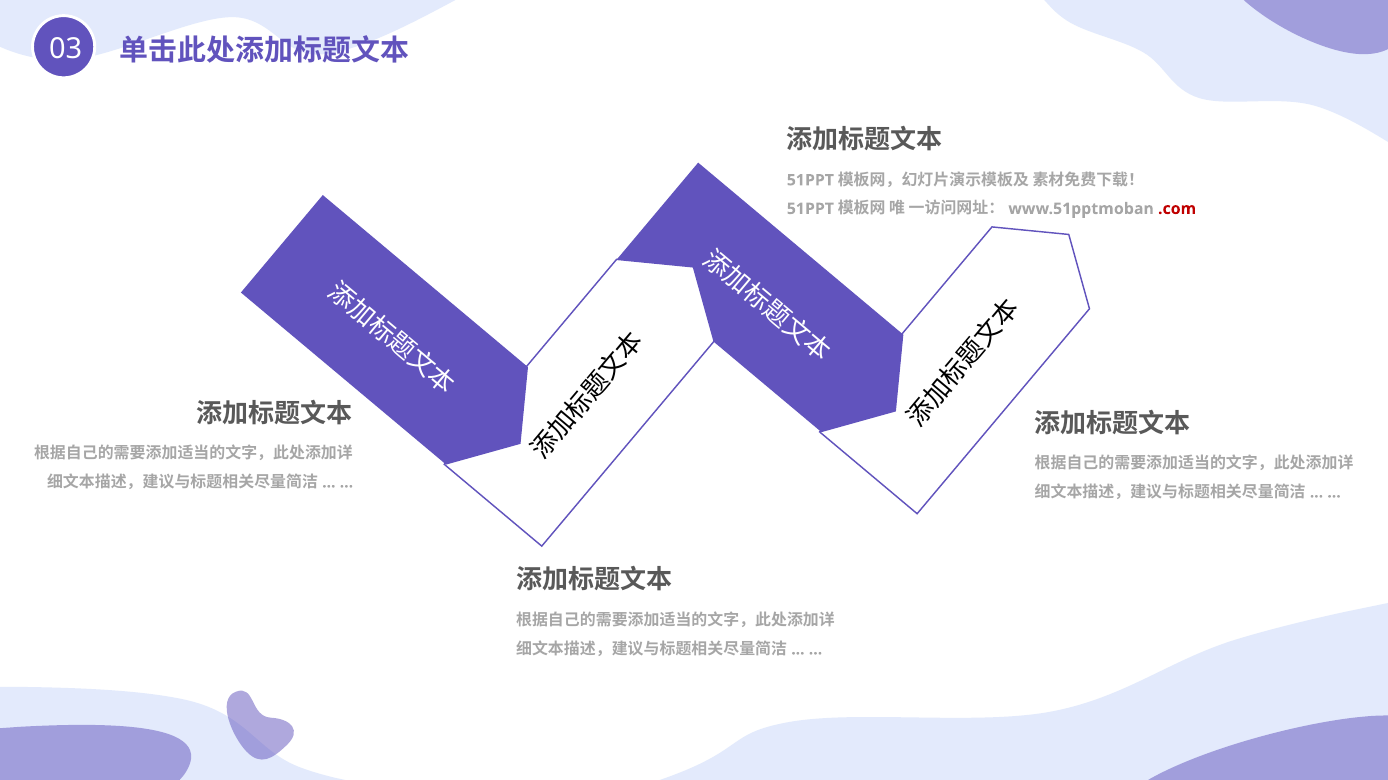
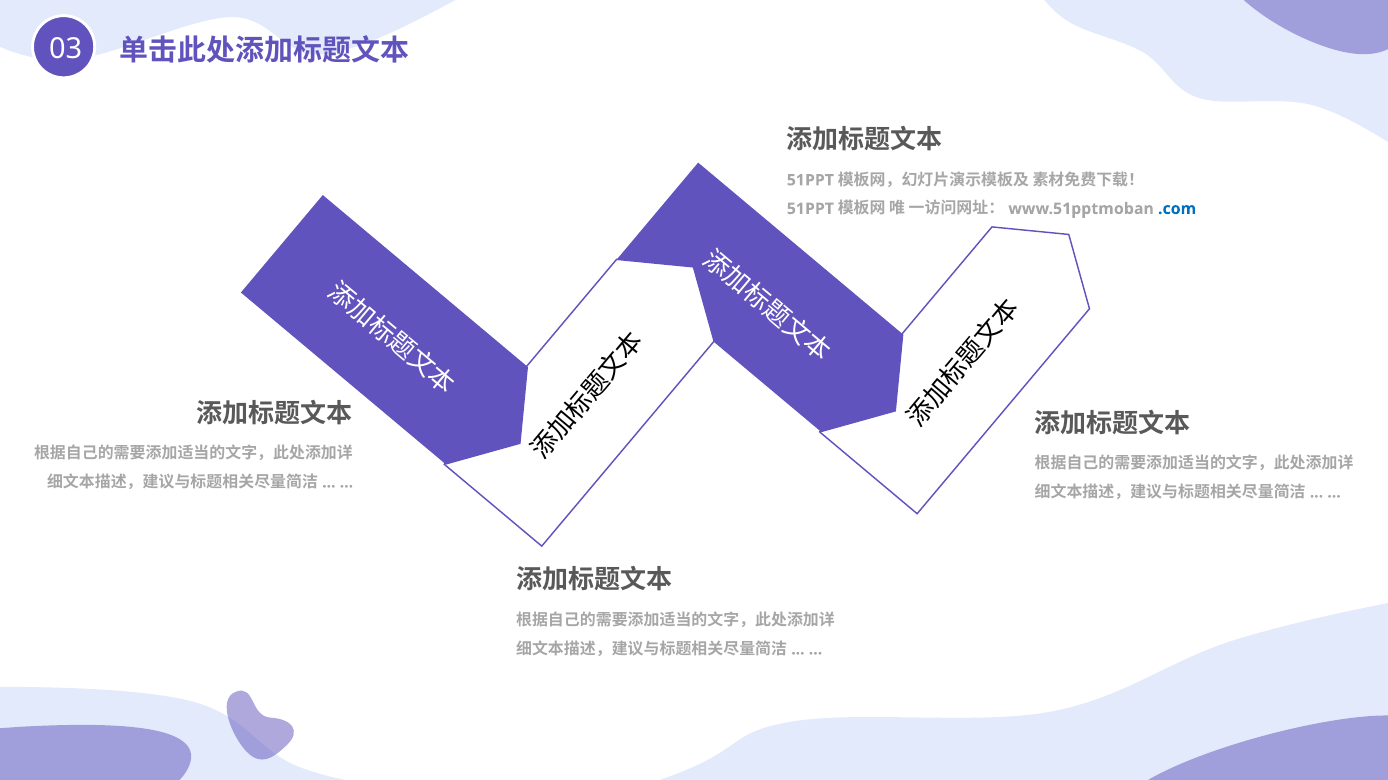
.com colour: red -> blue
